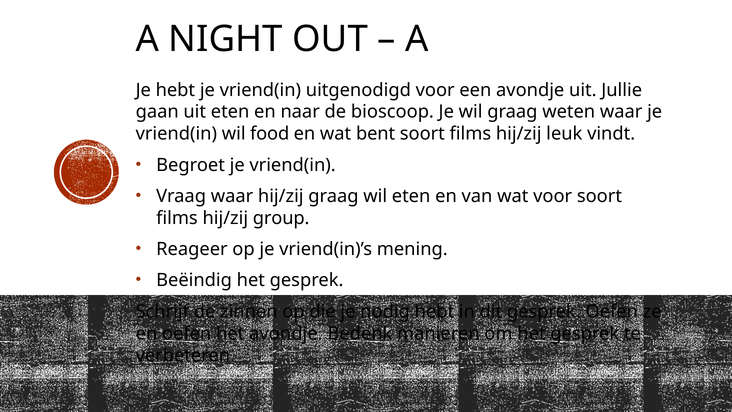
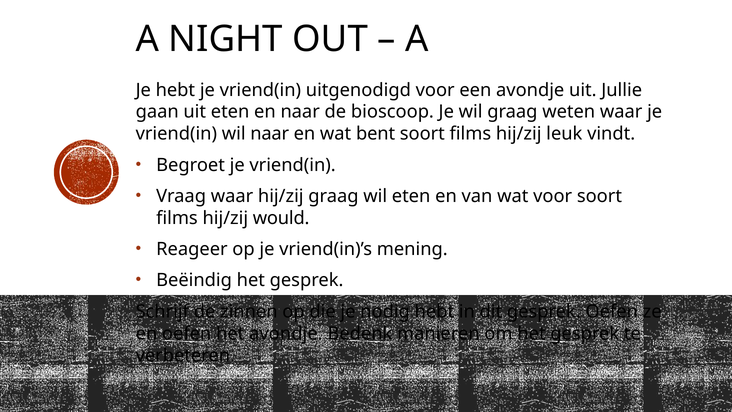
wil food: food -> naar
group: group -> would
